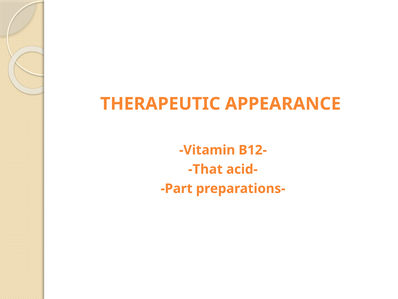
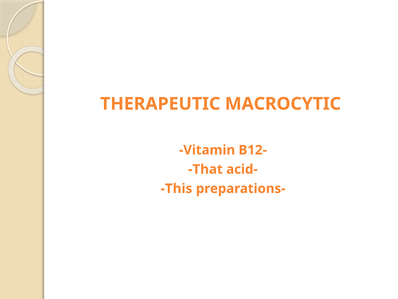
APPEARANCE: APPEARANCE -> MACROCYTIC
Part: Part -> This
